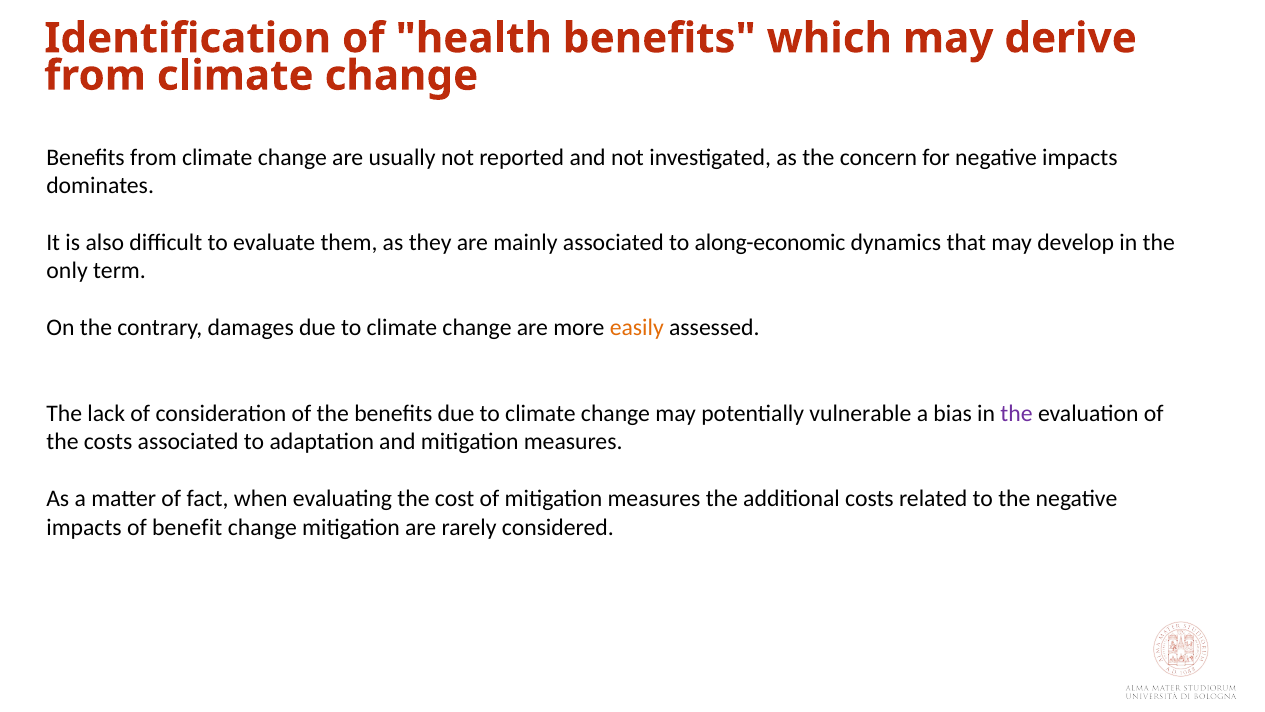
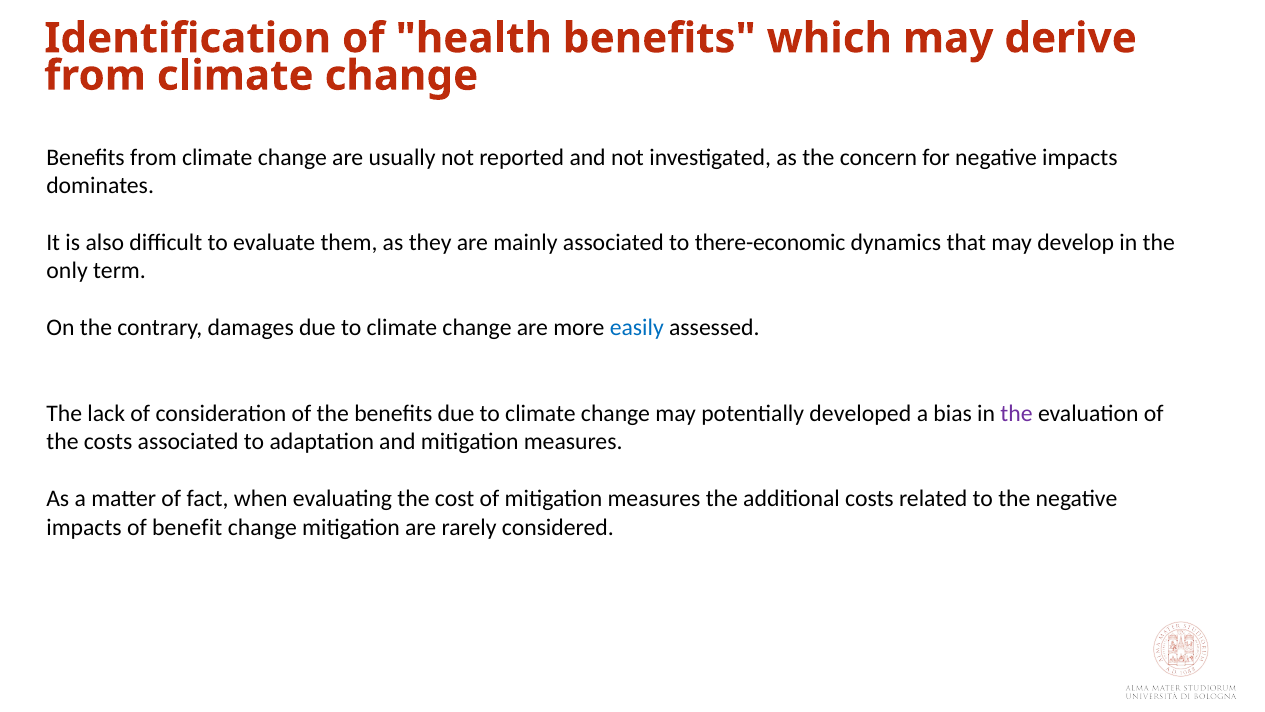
along-economic: along-economic -> there-economic
easily colour: orange -> blue
vulnerable: vulnerable -> developed
